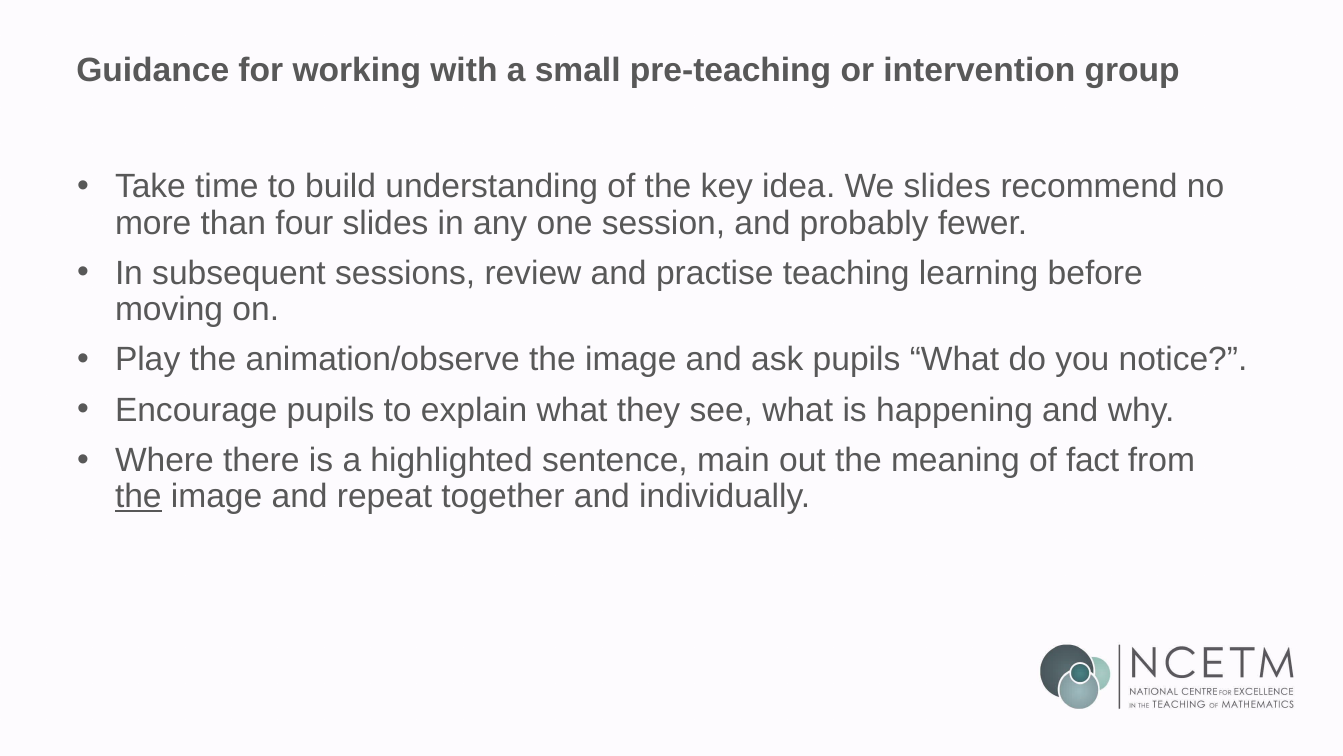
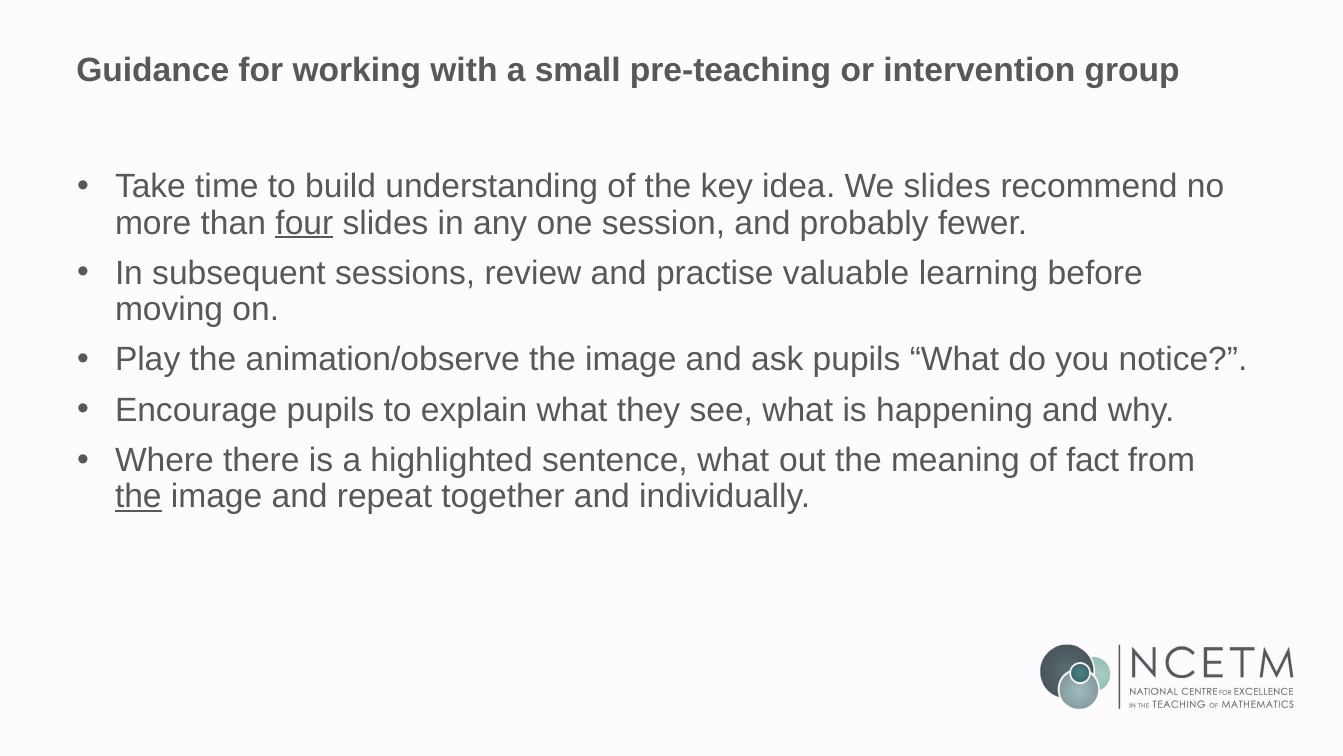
four underline: none -> present
teaching: teaching -> valuable
sentence main: main -> what
